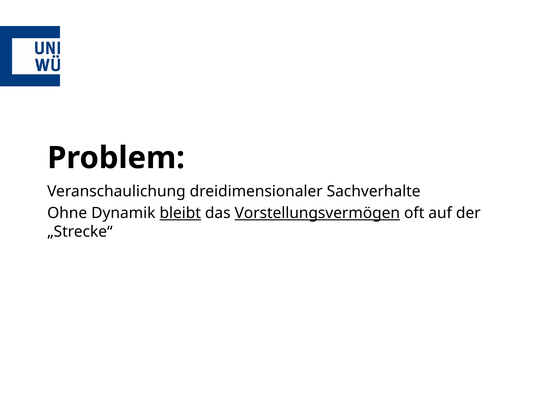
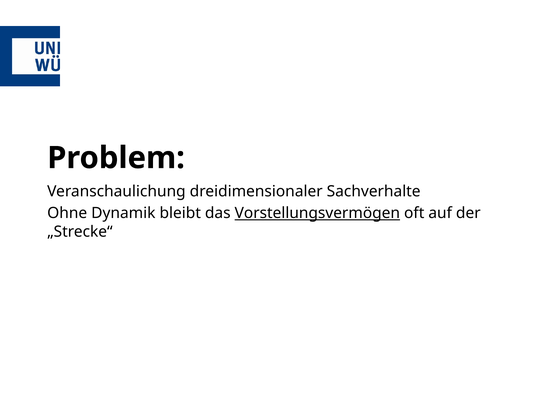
bleibt underline: present -> none
